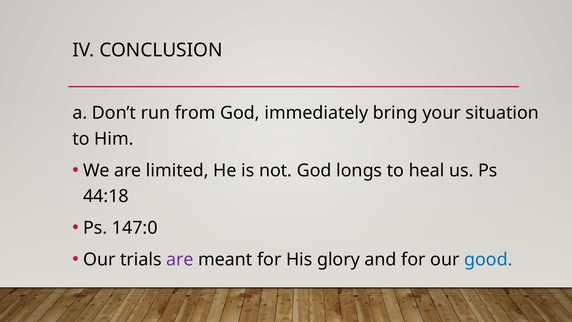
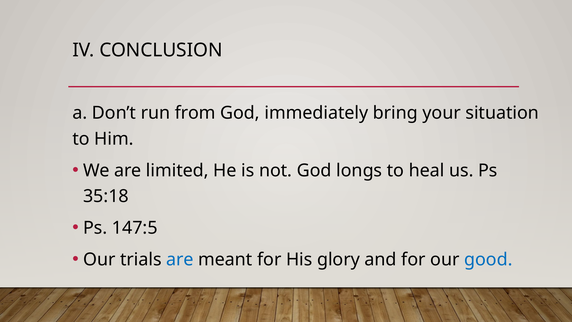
44:18: 44:18 -> 35:18
147:0: 147:0 -> 147:5
are at (180, 260) colour: purple -> blue
